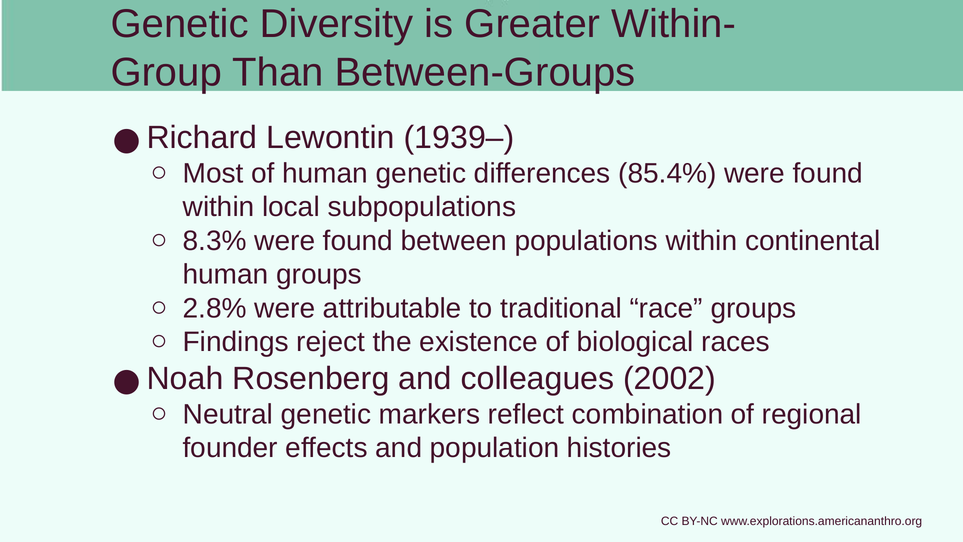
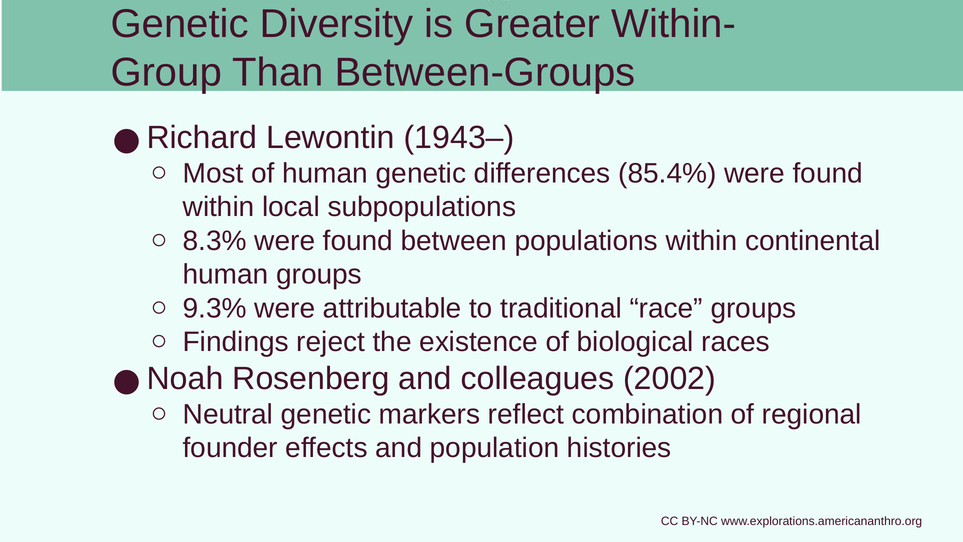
1939‒: 1939‒ -> 1943‒
2.8%: 2.8% -> 9.3%
